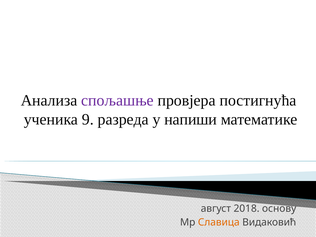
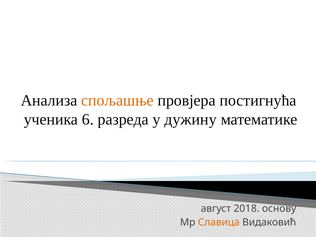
спољашње colour: purple -> orange
9: 9 -> 6
напиши: напиши -> дужину
